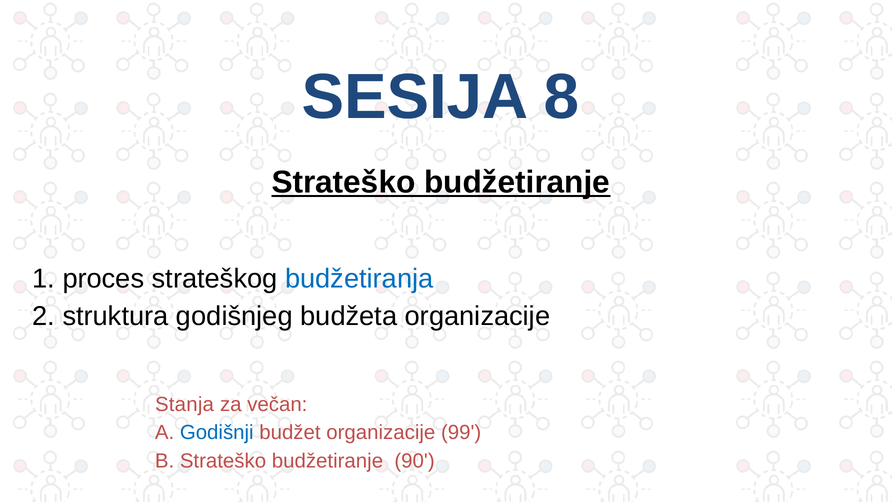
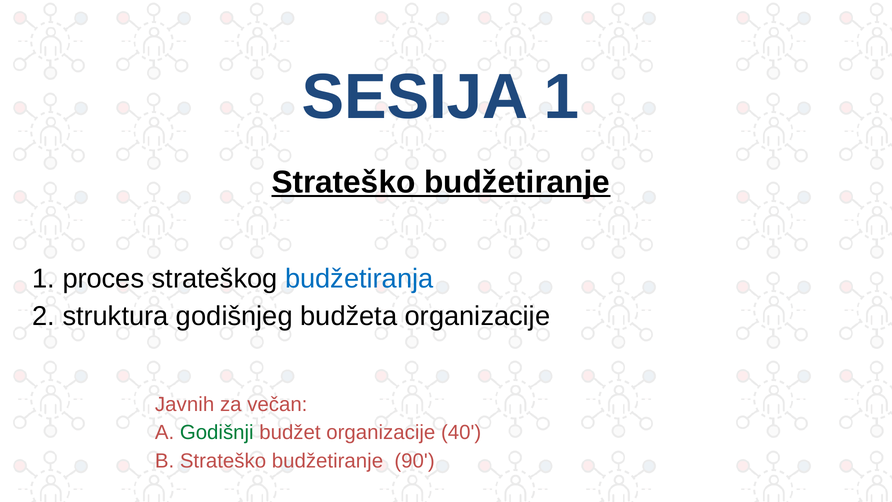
SESIJA 8: 8 -> 1
Stanja: Stanja -> Javnih
Godišnji colour: blue -> green
99: 99 -> 40
